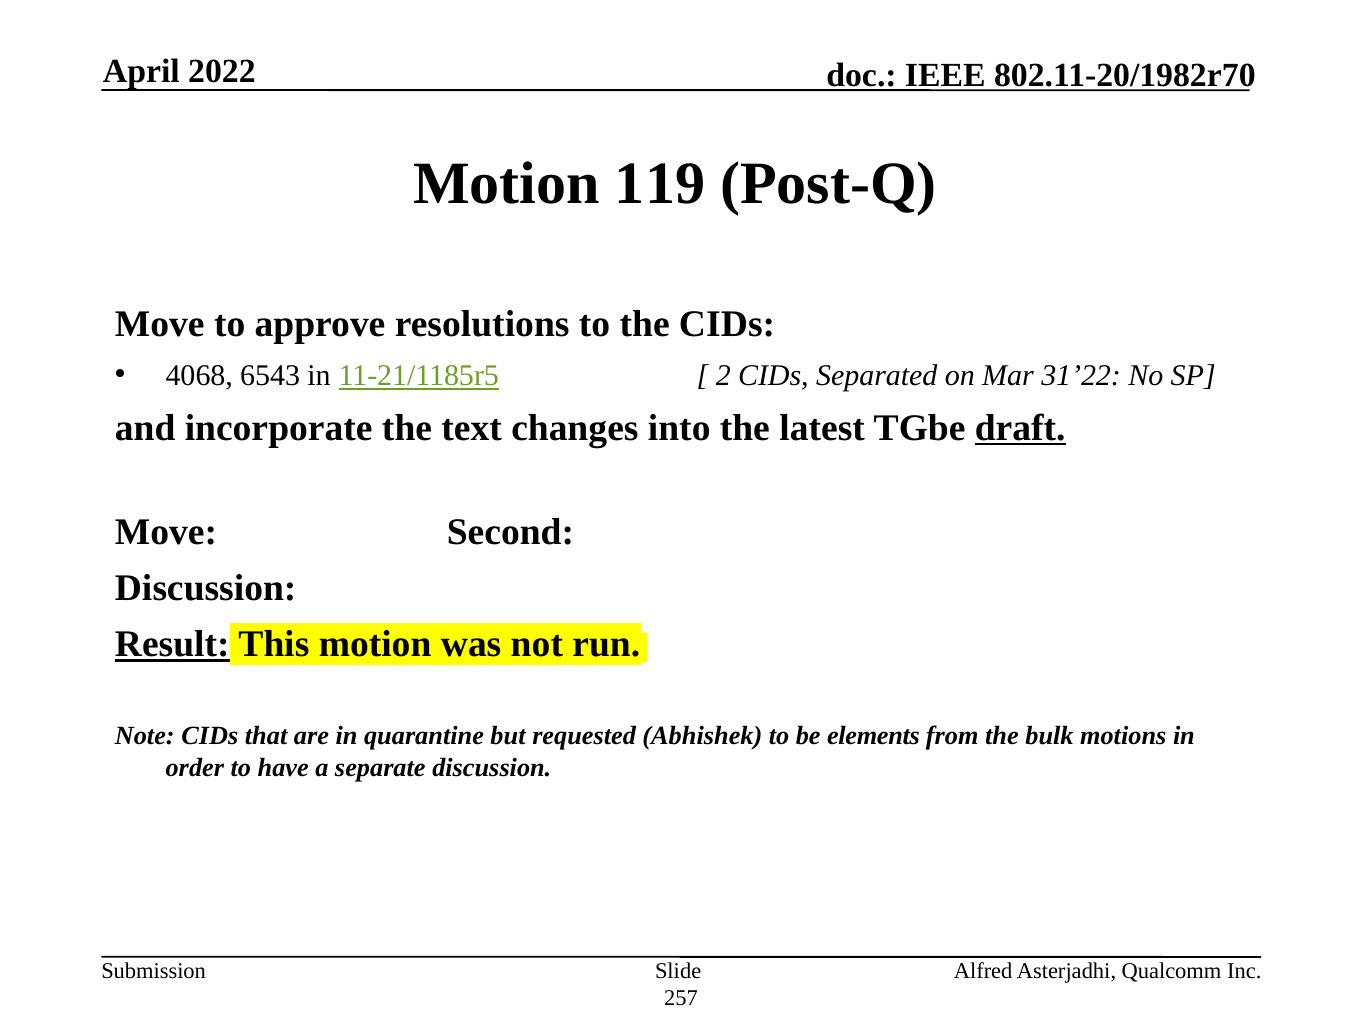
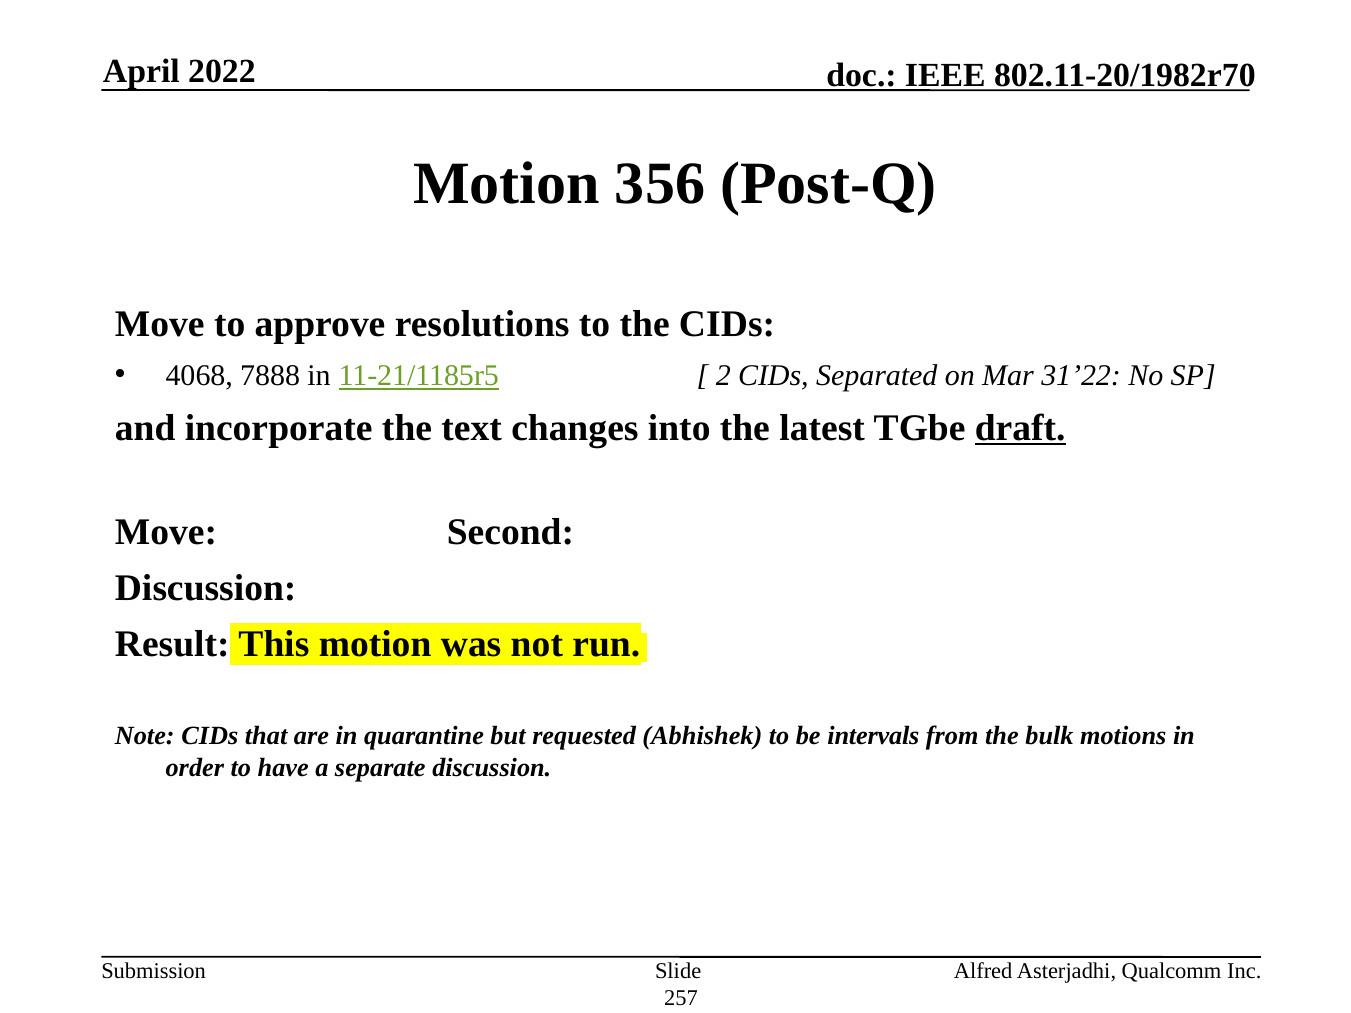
119: 119 -> 356
6543: 6543 -> 7888
Result underline: present -> none
elements: elements -> intervals
